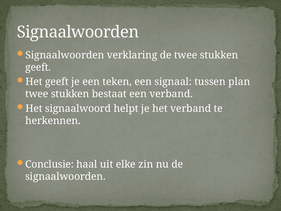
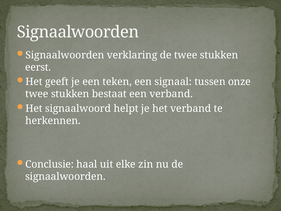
geeft at (38, 67): geeft -> eerst
plan: plan -> onze
